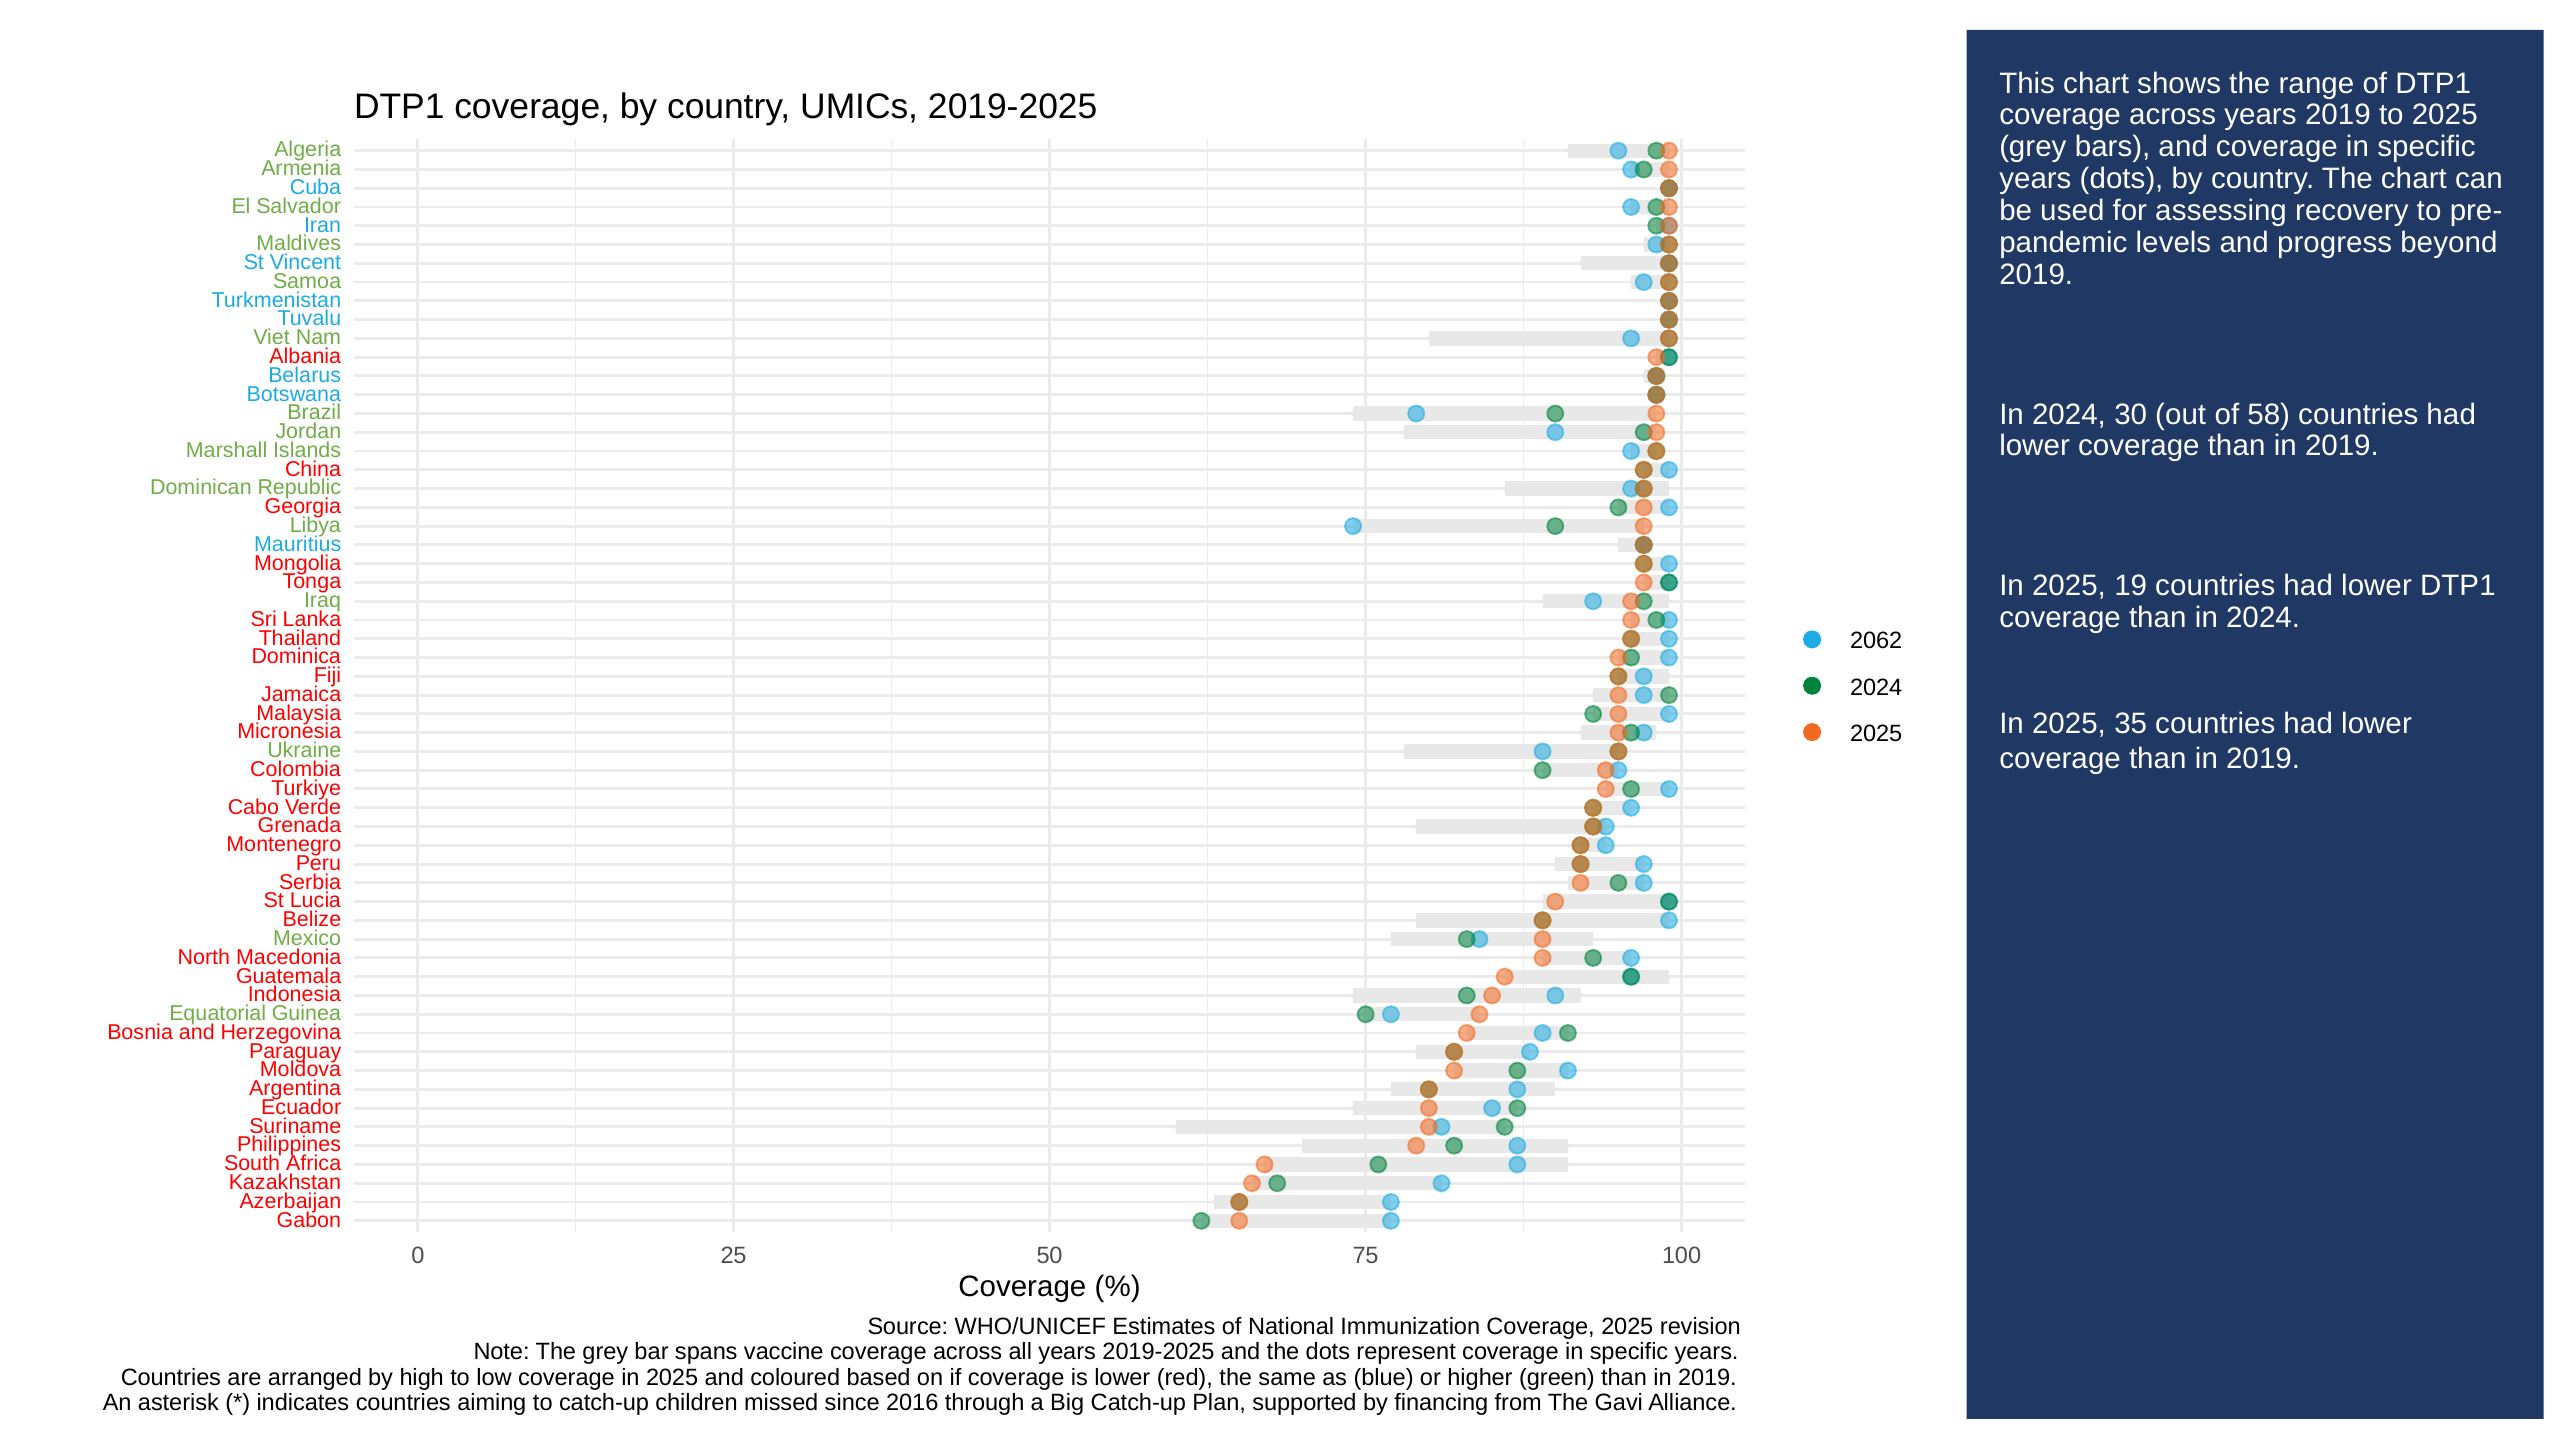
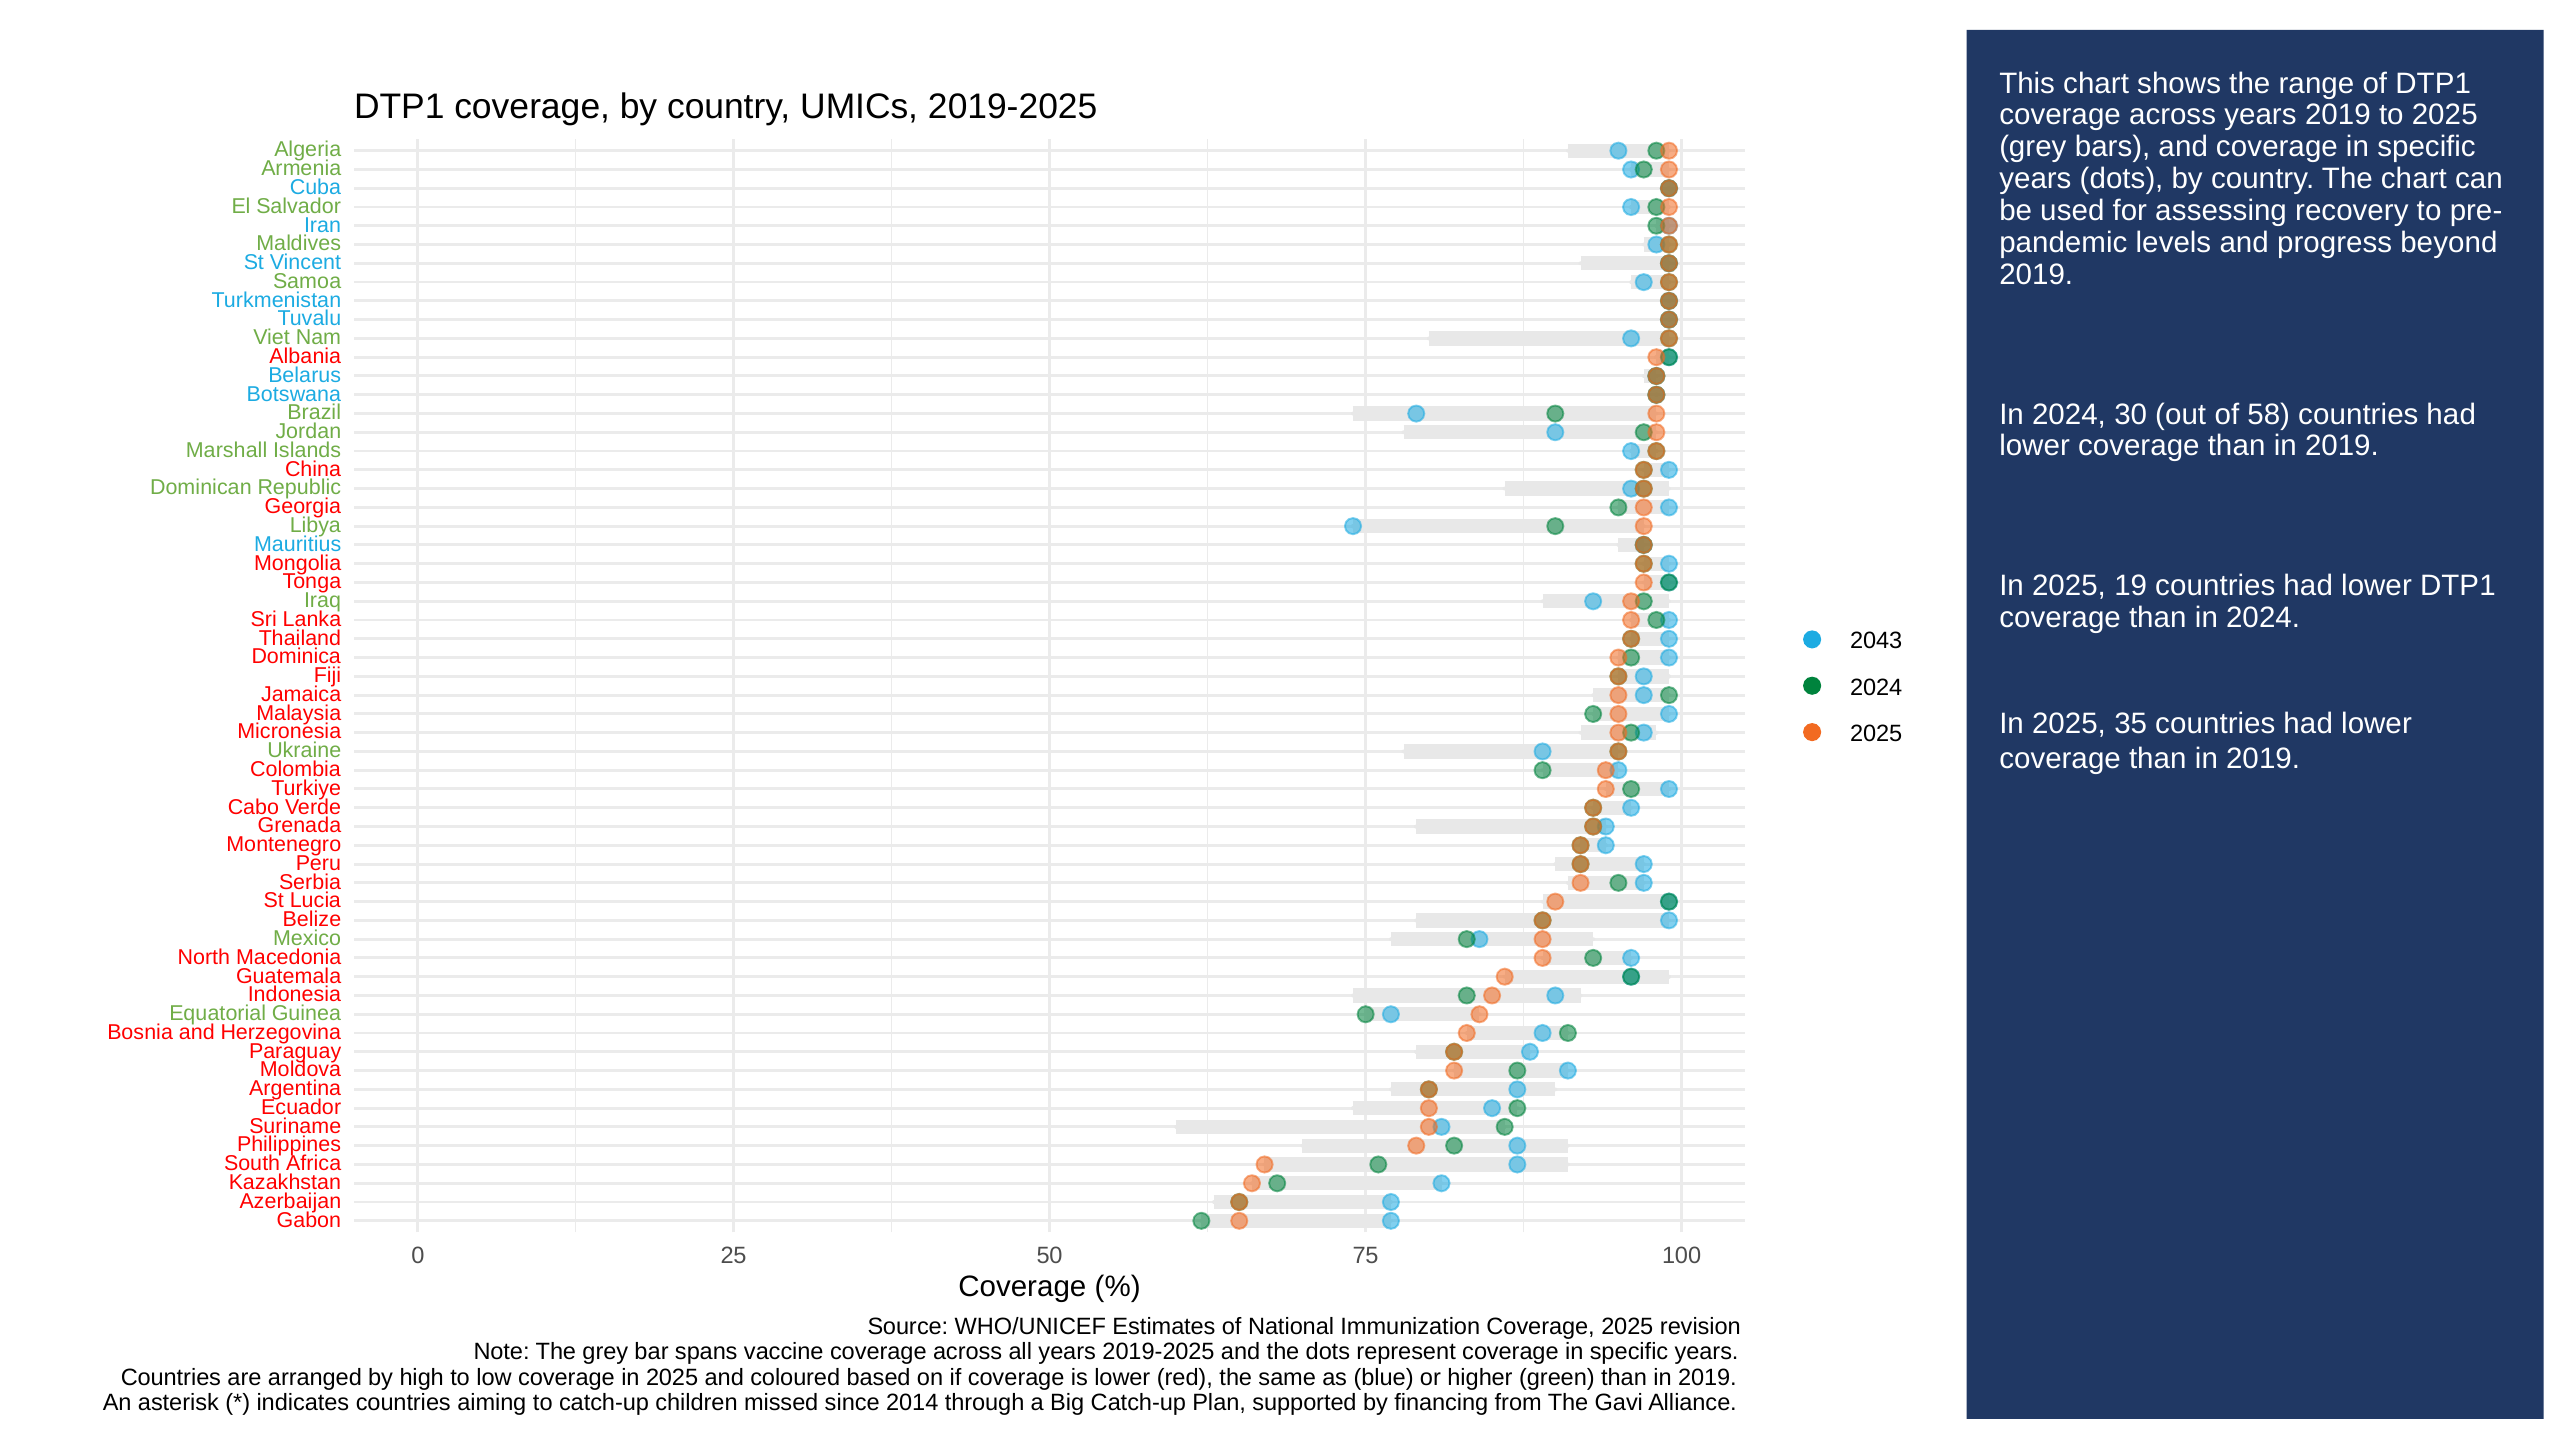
2062: 2062 -> 2043
2016: 2016 -> 2014
